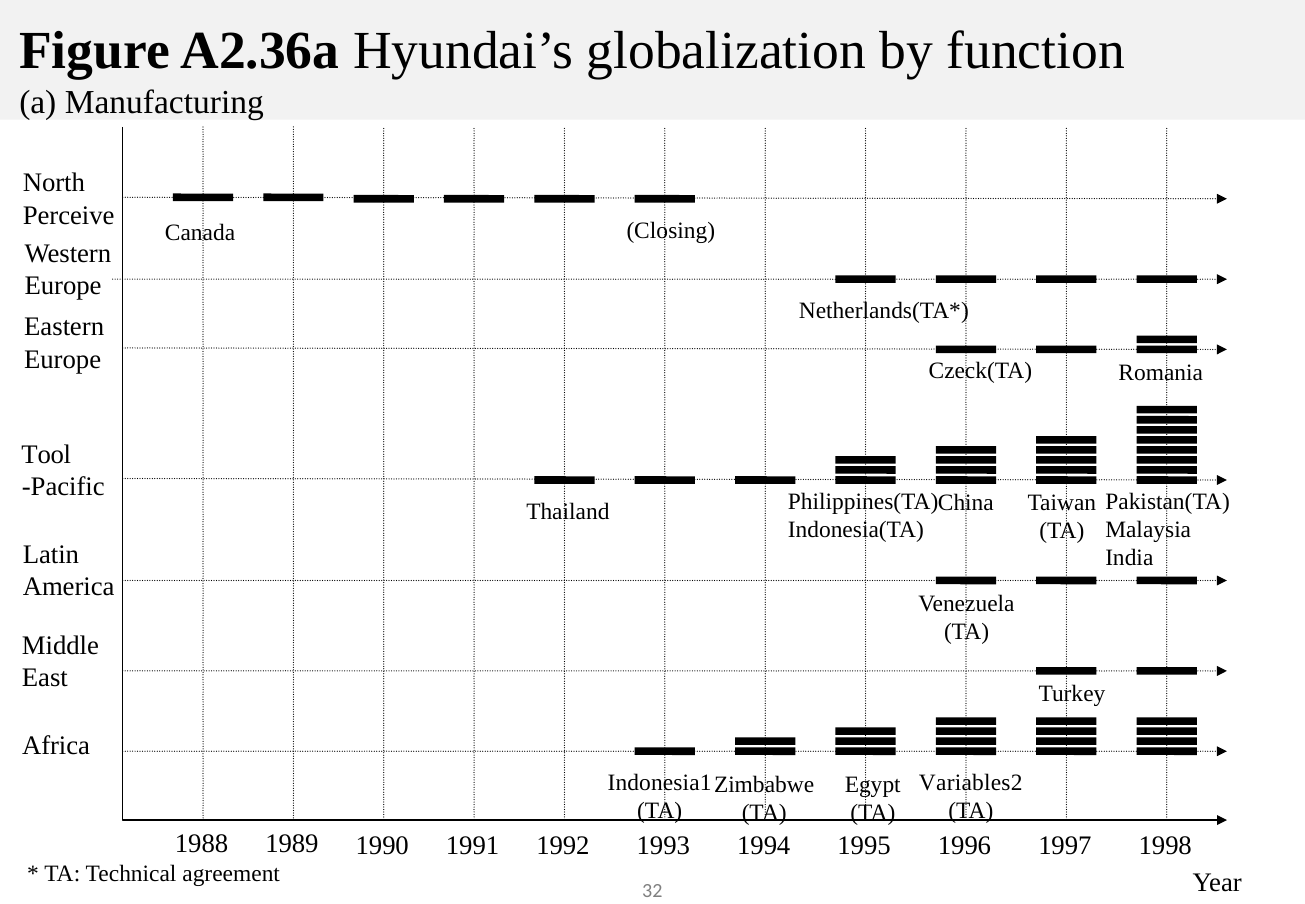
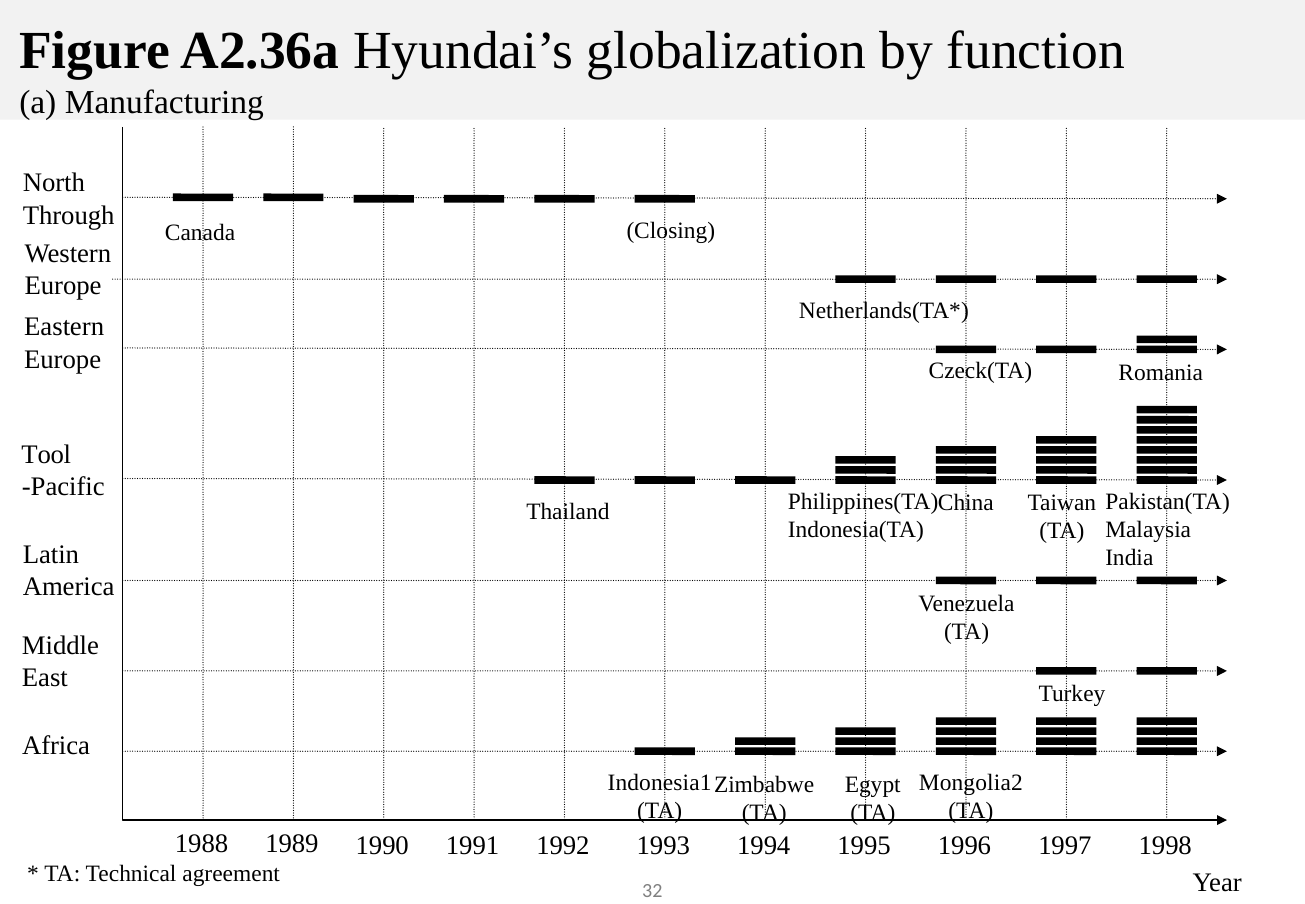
Perceive: Perceive -> Through
Variables2: Variables2 -> Mongolia2
